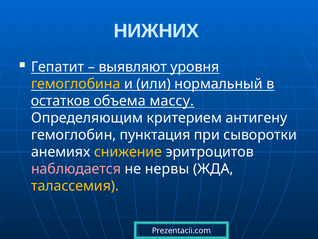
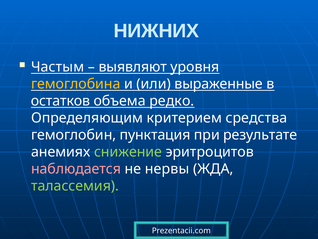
Гепатит: Гепатит -> Частым
нормальный: нормальный -> выраженные
массу: массу -> редко
антигену: антигену -> средства
сыворотки: сыворотки -> результате
снижение colour: yellow -> light green
талассемия colour: yellow -> light green
